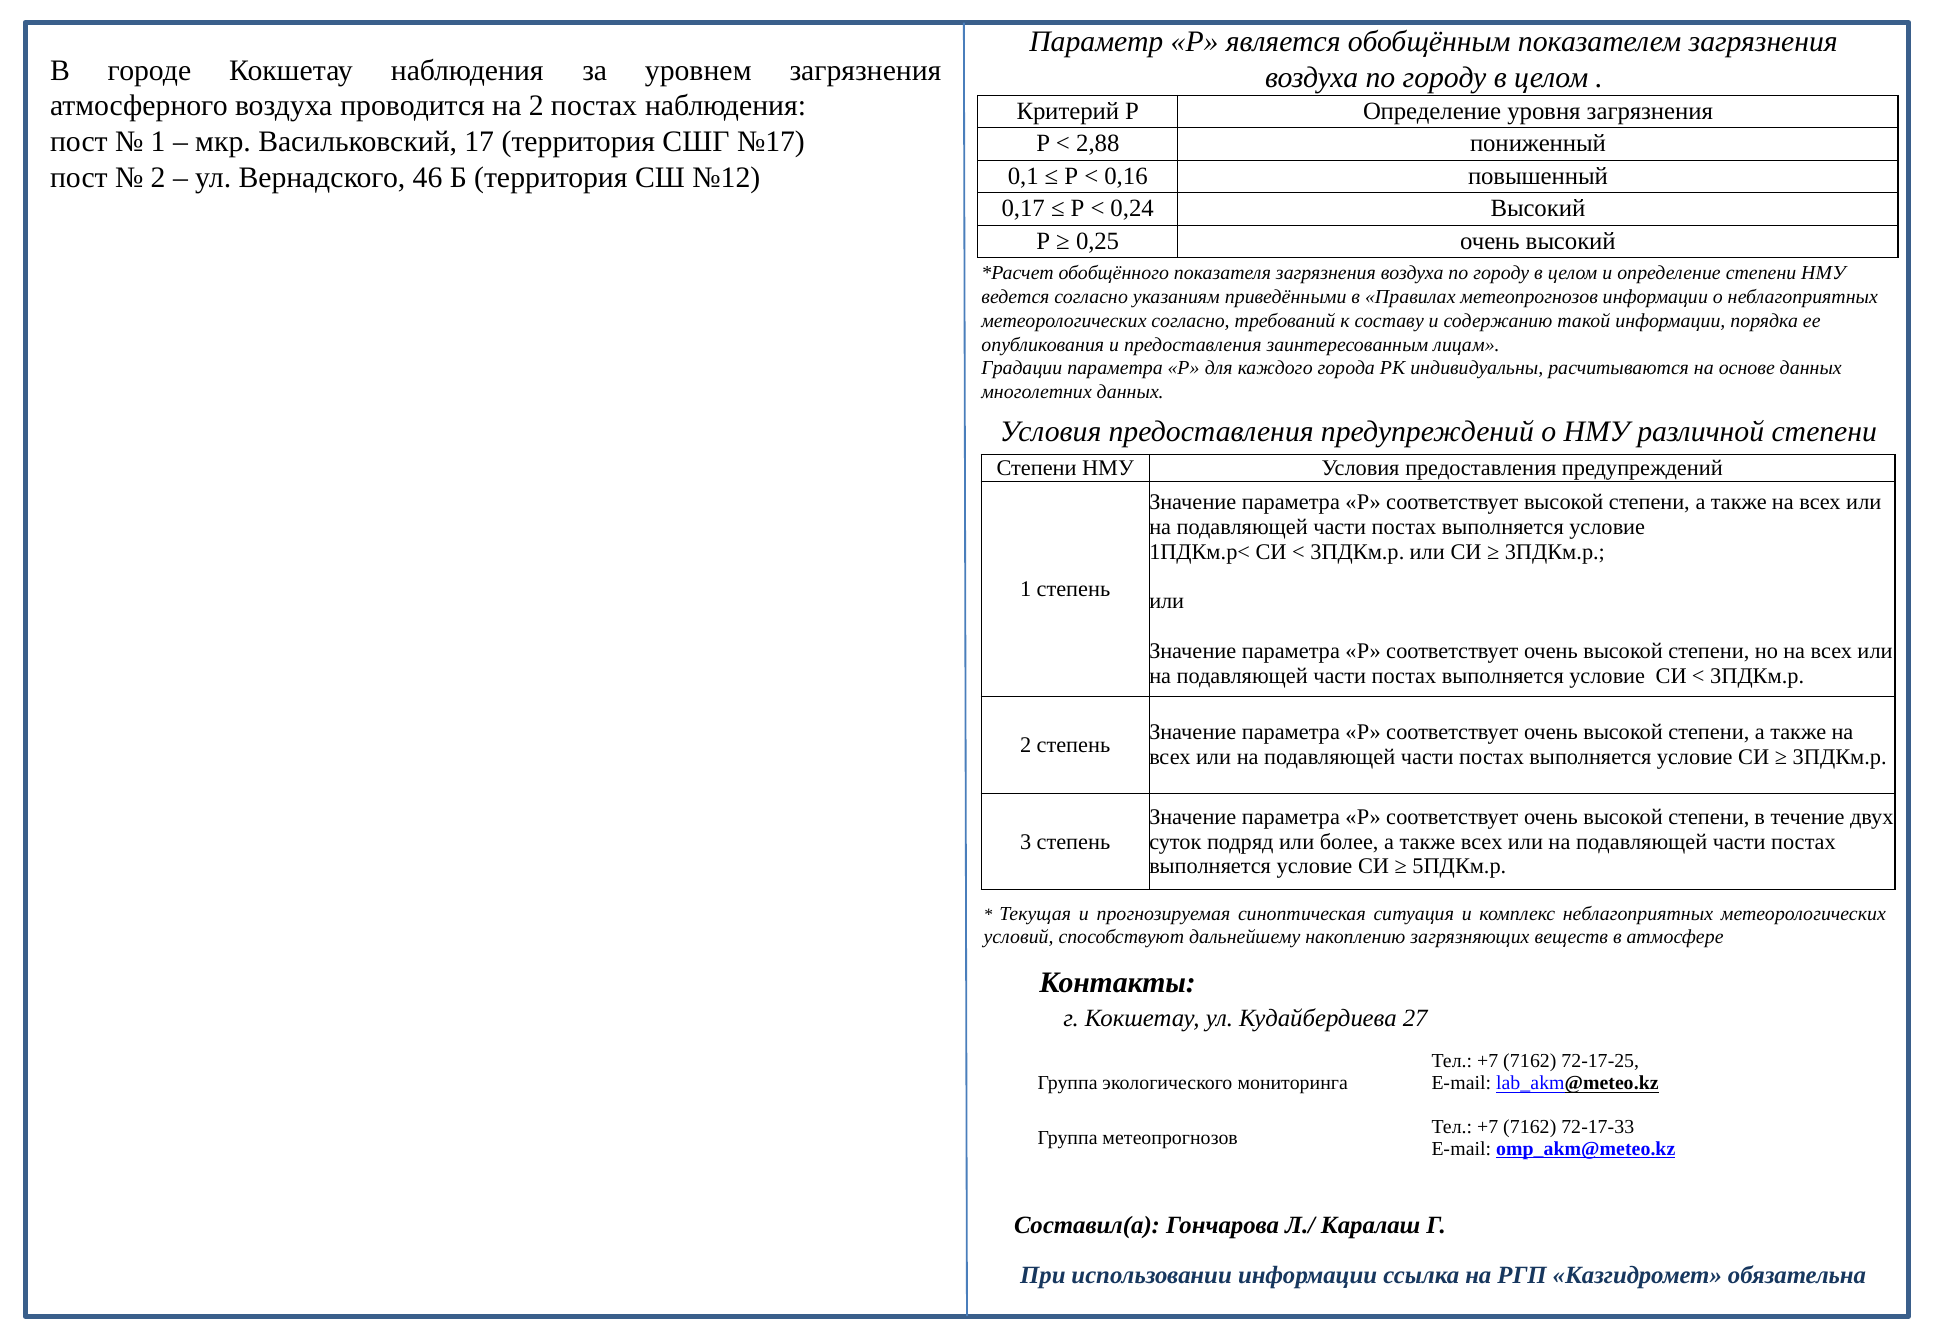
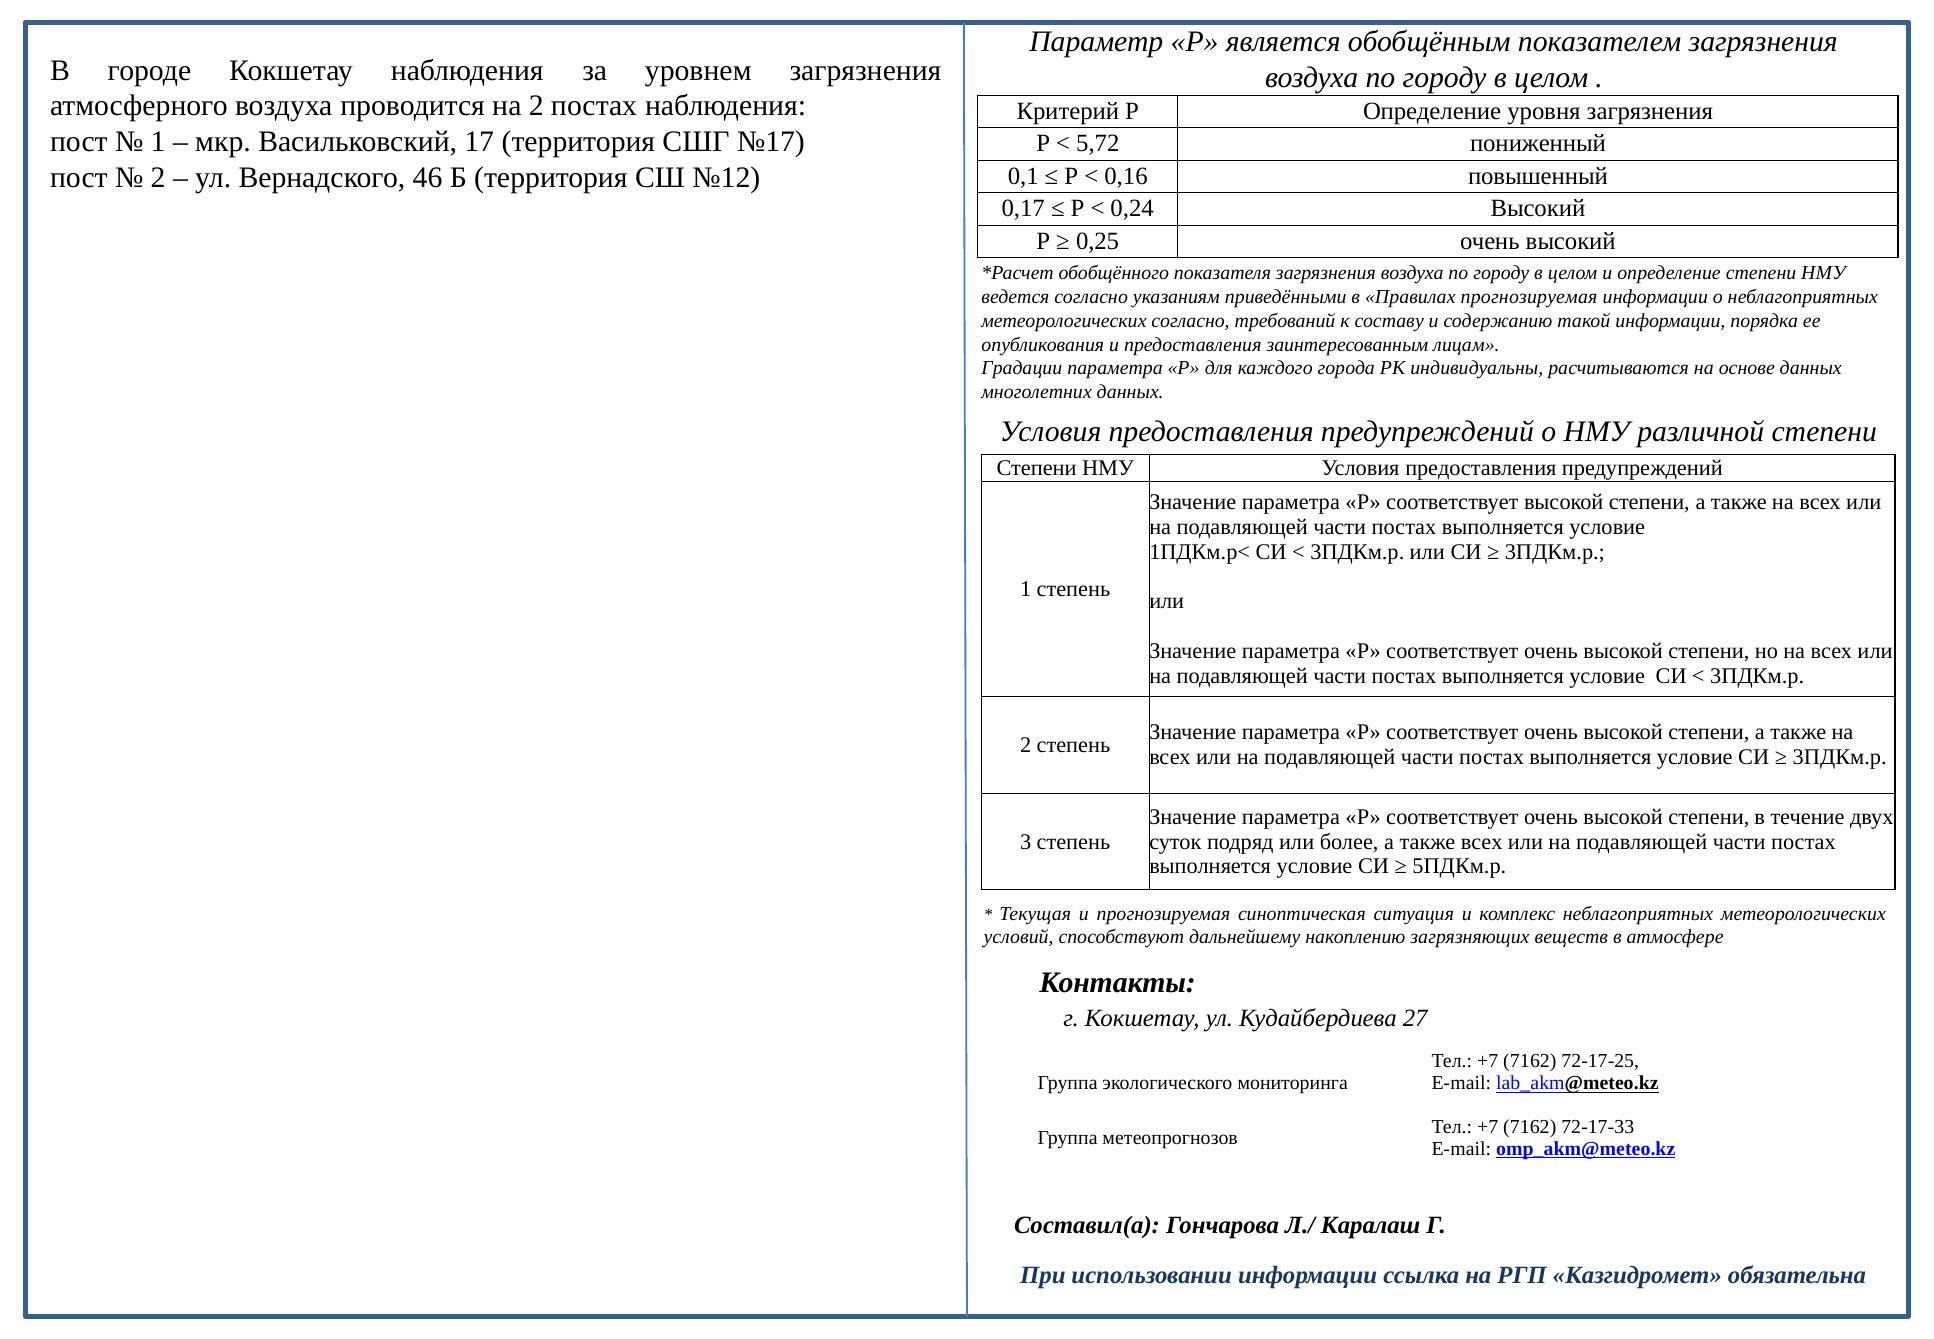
2,88: 2,88 -> 5,72
Правилах метеопрогнозов: метеопрогнозов -> прогнозируемая
